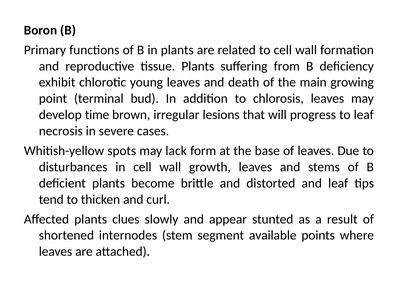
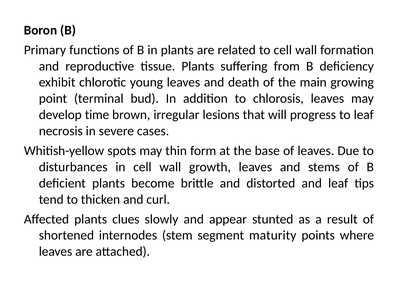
lack: lack -> thin
available: available -> maturity
